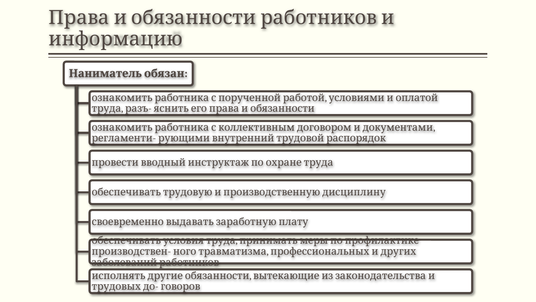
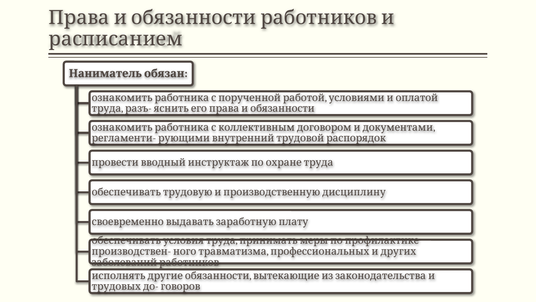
информацию: информацию -> расписанием
